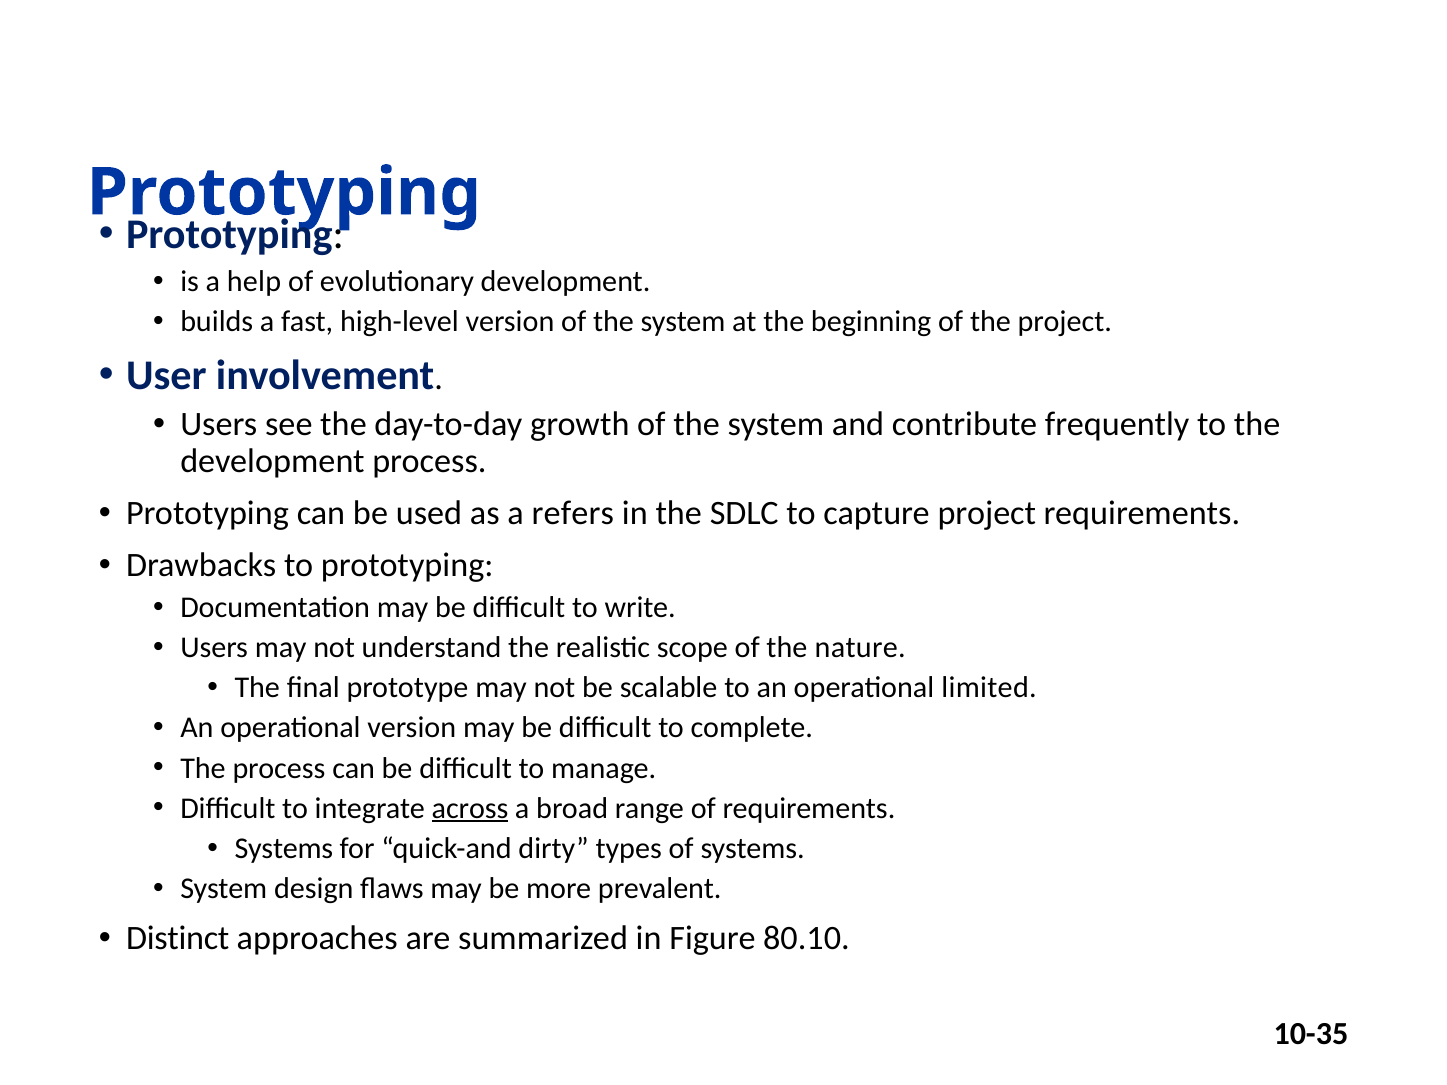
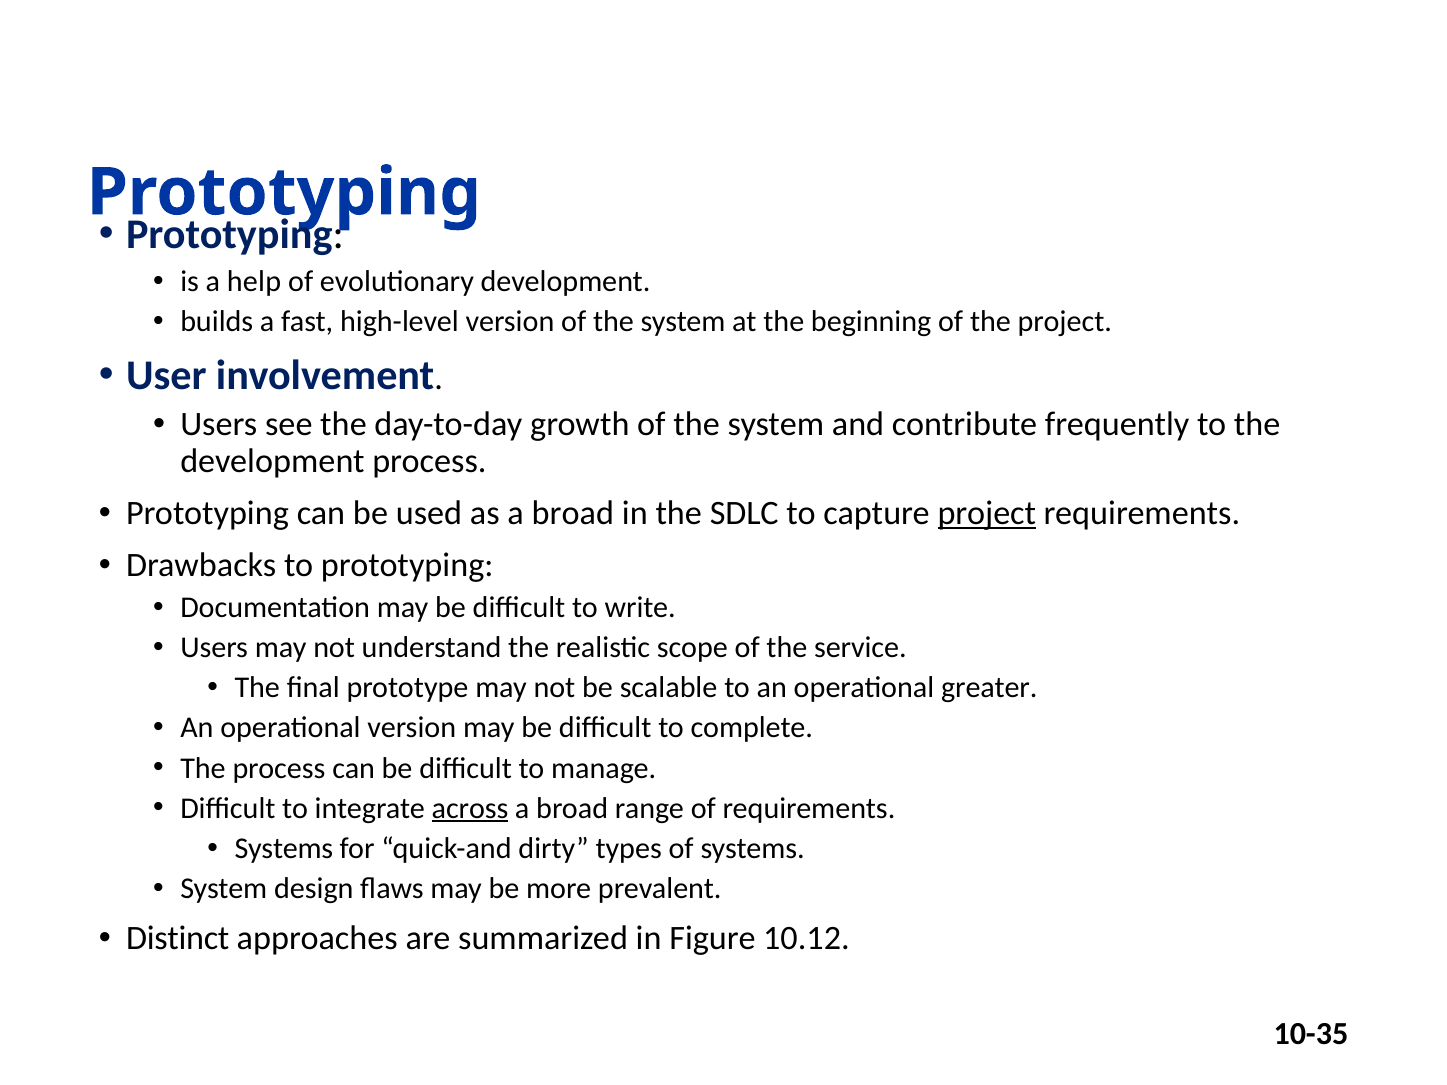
as a refers: refers -> broad
project at (987, 514) underline: none -> present
nature: nature -> service
limited: limited -> greater
80.10: 80.10 -> 10.12
